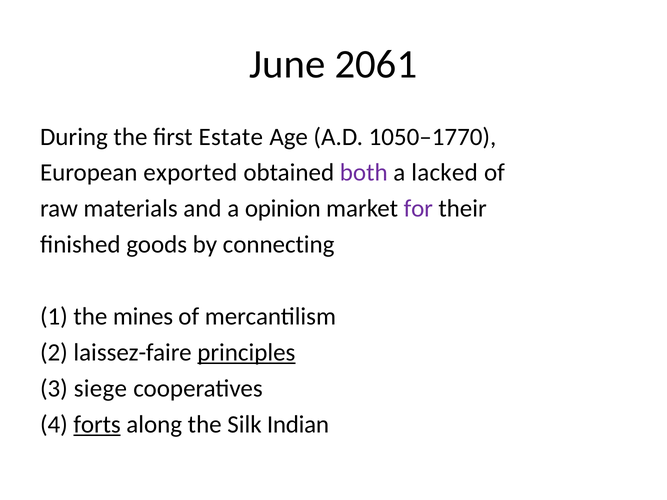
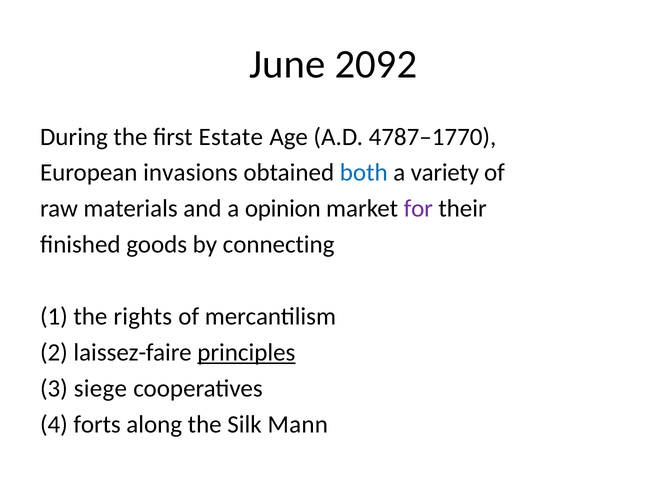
2061: 2061 -> 2092
1050–1770: 1050–1770 -> 4787–1770
exported: exported -> invasions
both colour: purple -> blue
lacked: lacked -> variety
mines: mines -> rights
forts underline: present -> none
Indian: Indian -> Mann
